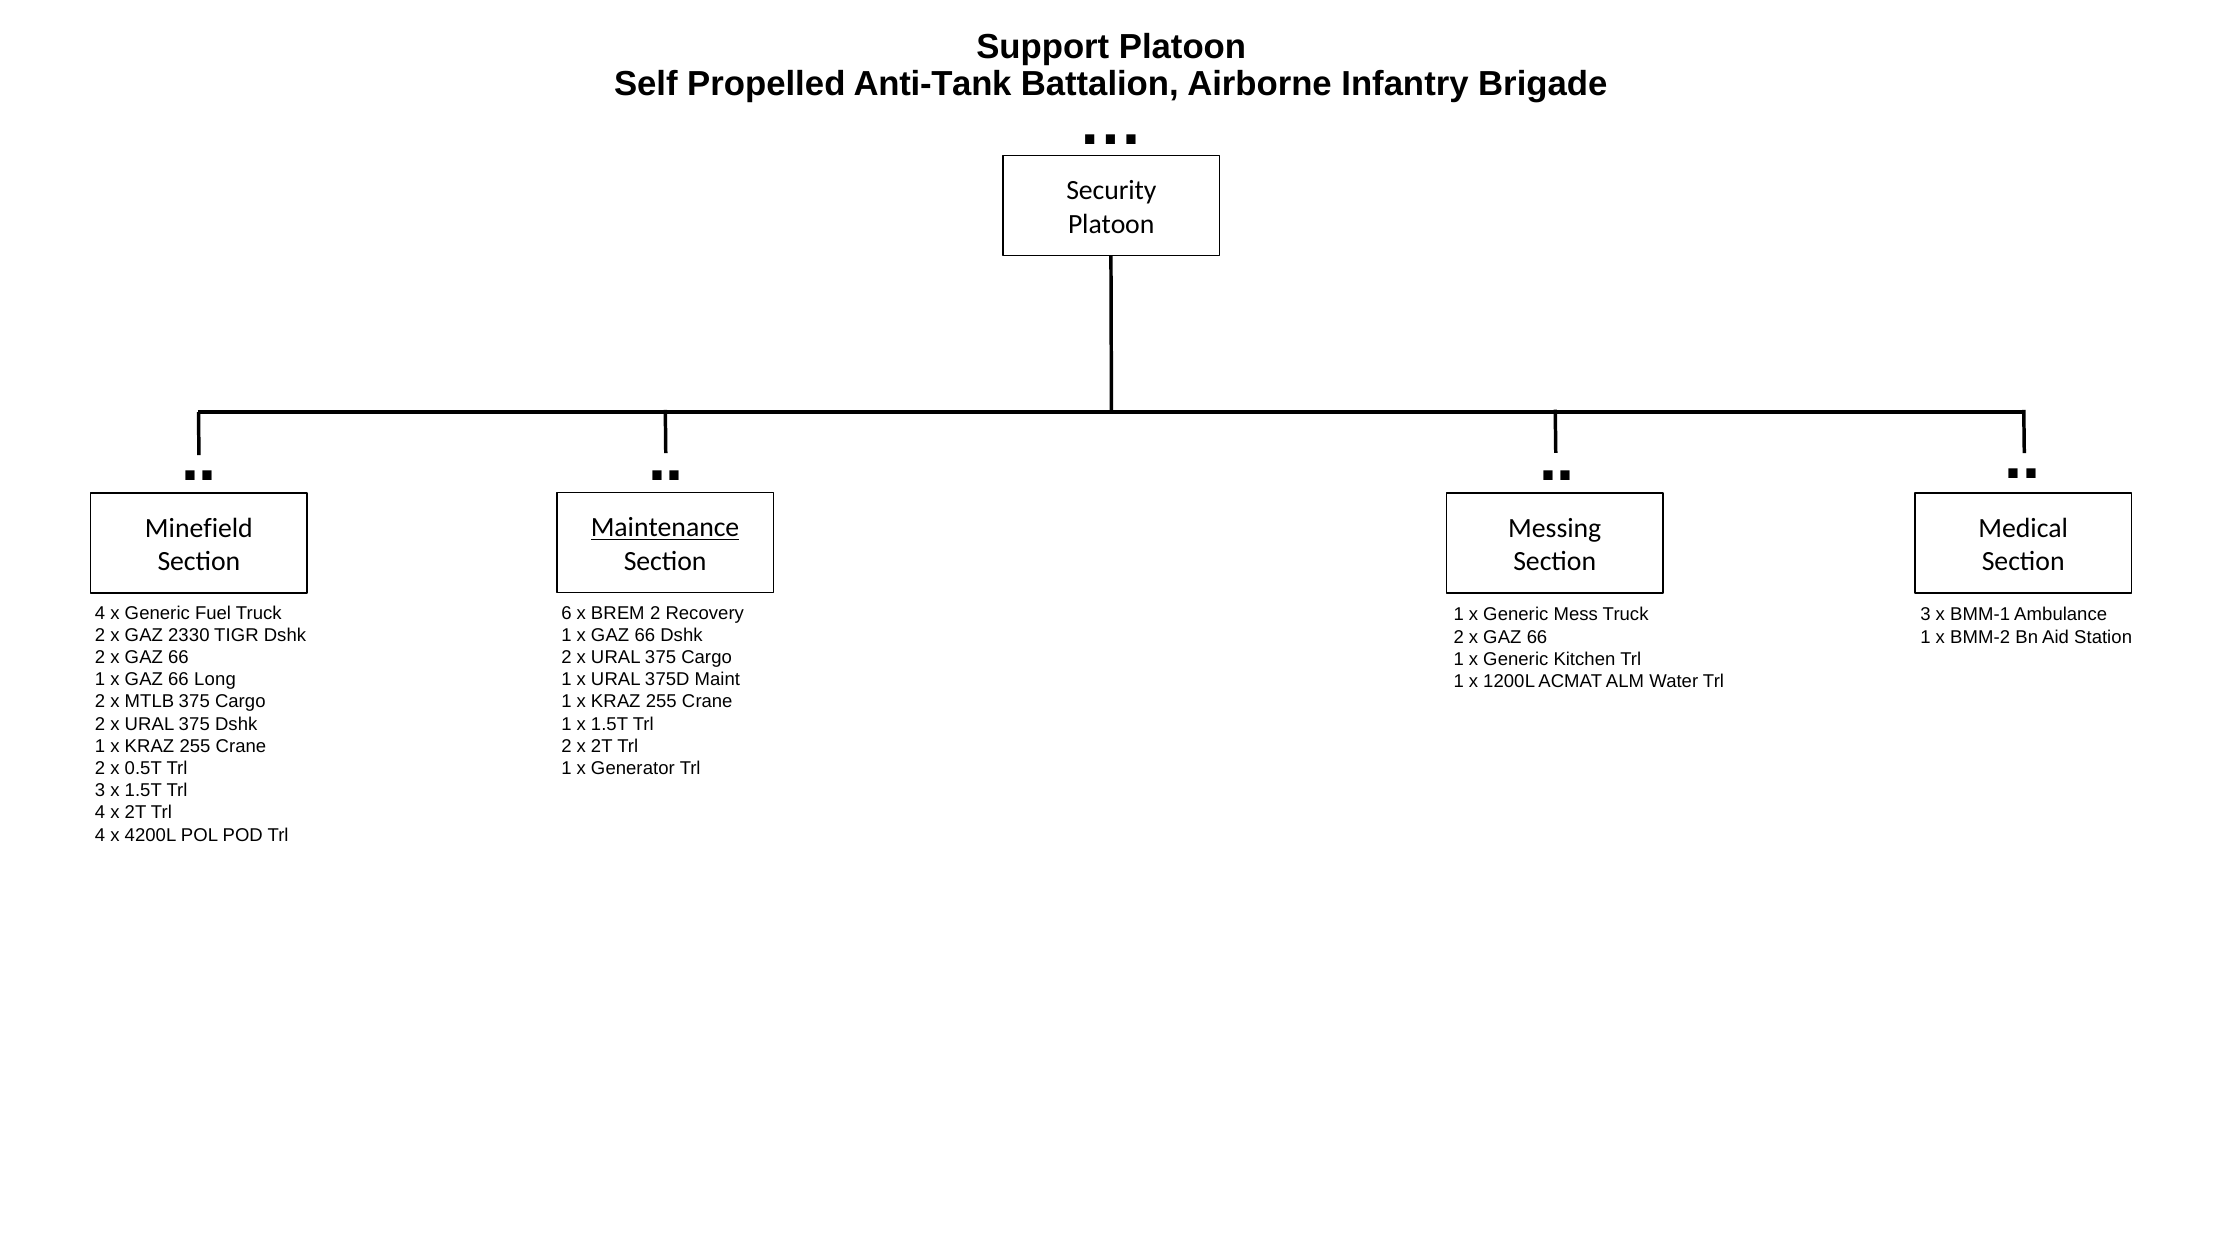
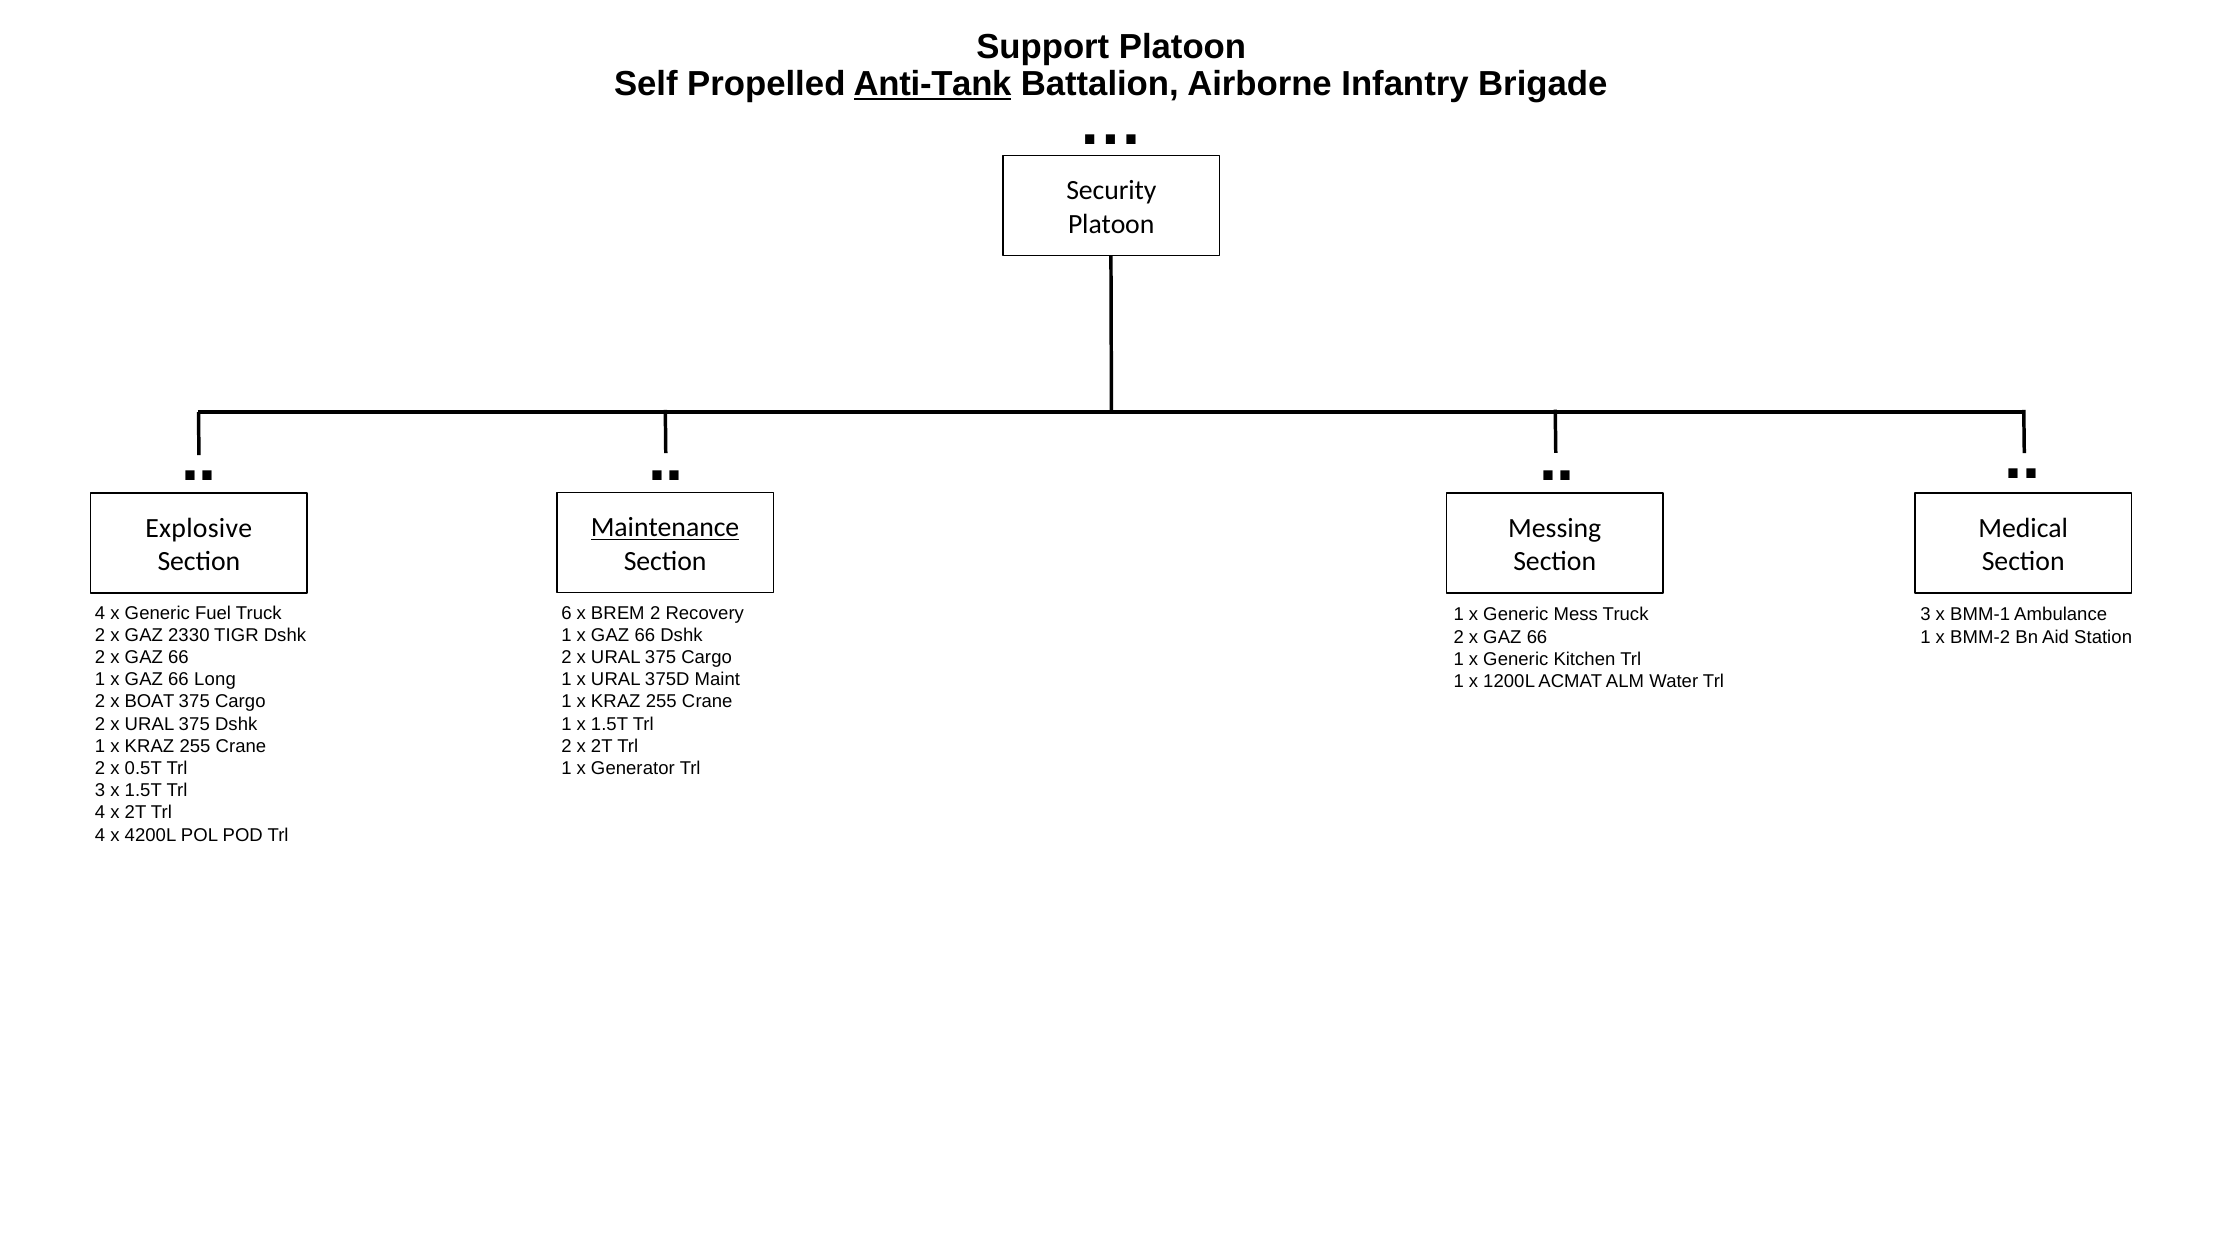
Anti-Tank underline: none -> present
Minefield: Minefield -> Explosive
MTLB: MTLB -> BOAT
